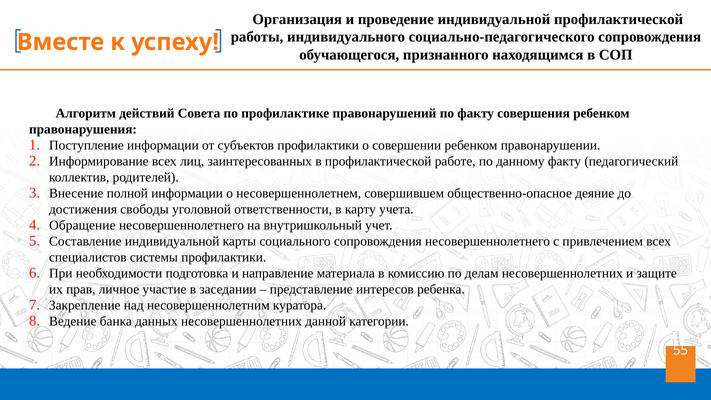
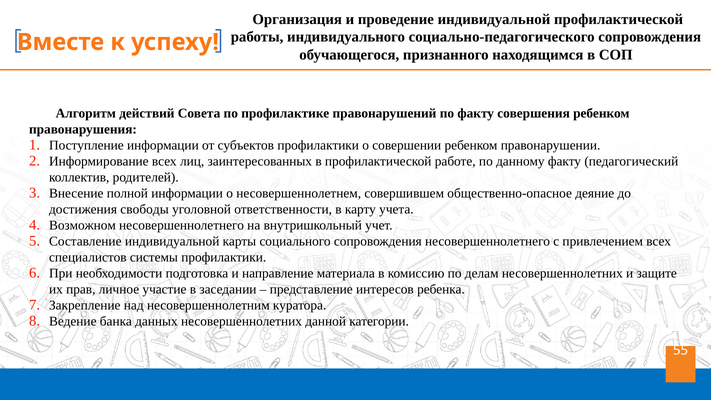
Обращение: Обращение -> Возможном
